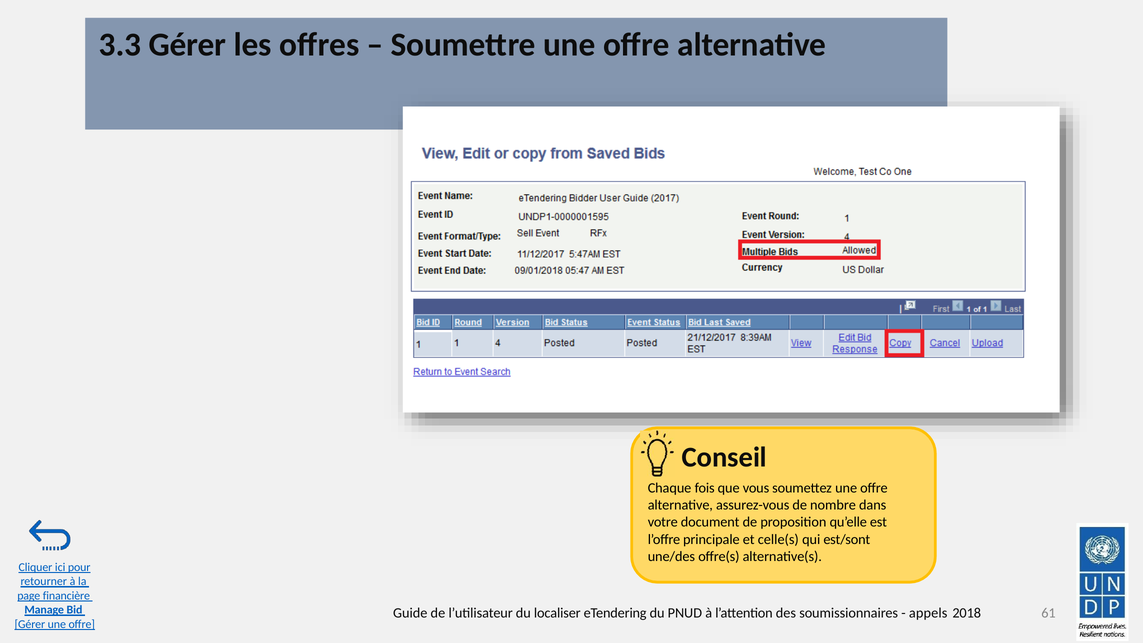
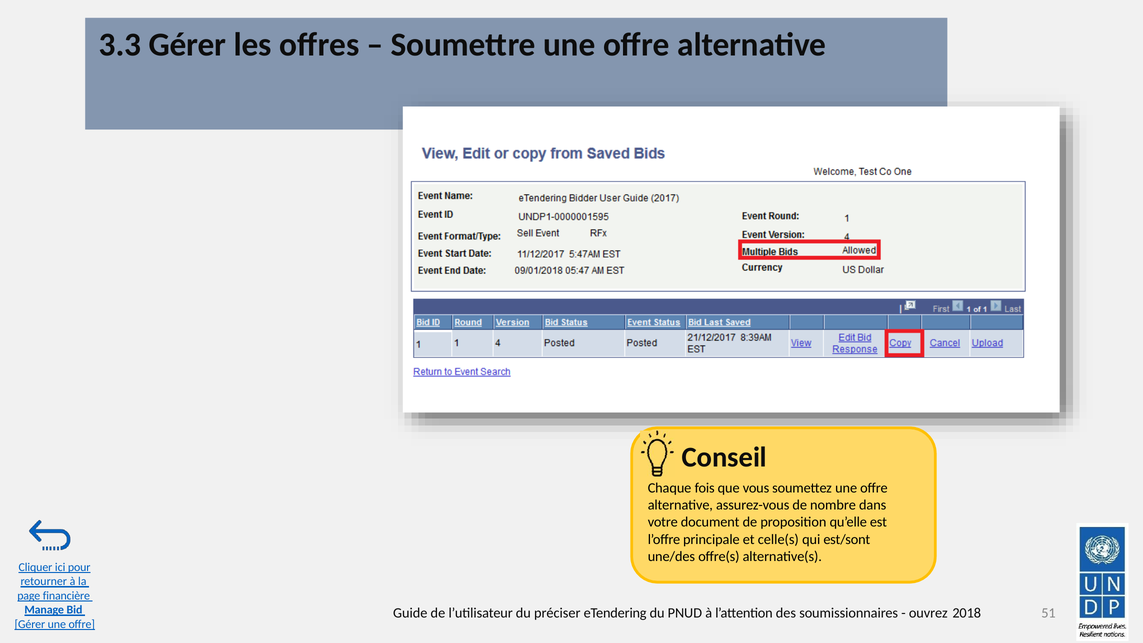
localiser: localiser -> préciser
appels: appels -> ouvrez
61: 61 -> 51
